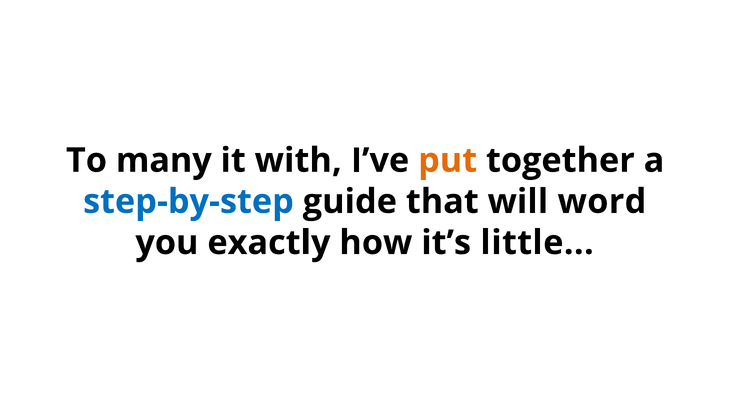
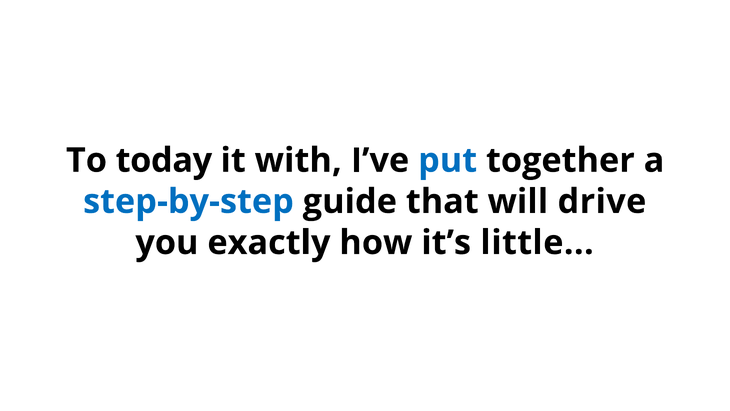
many: many -> today
put colour: orange -> blue
word: word -> drive
